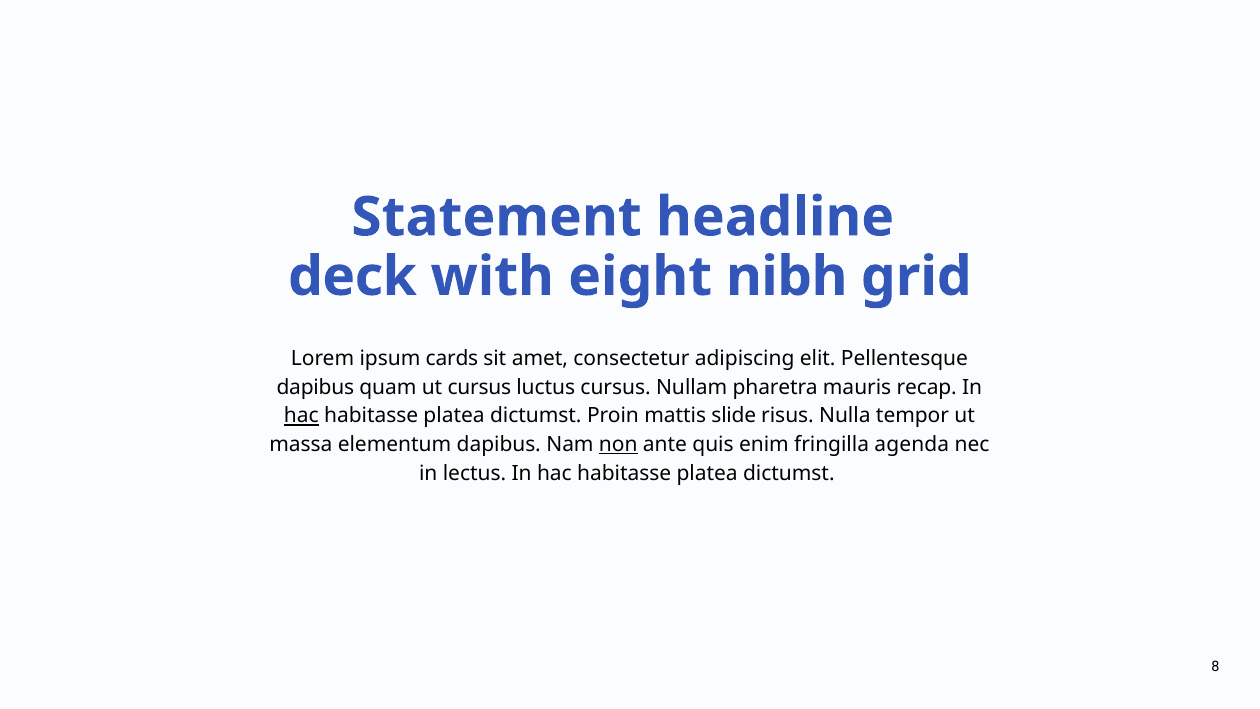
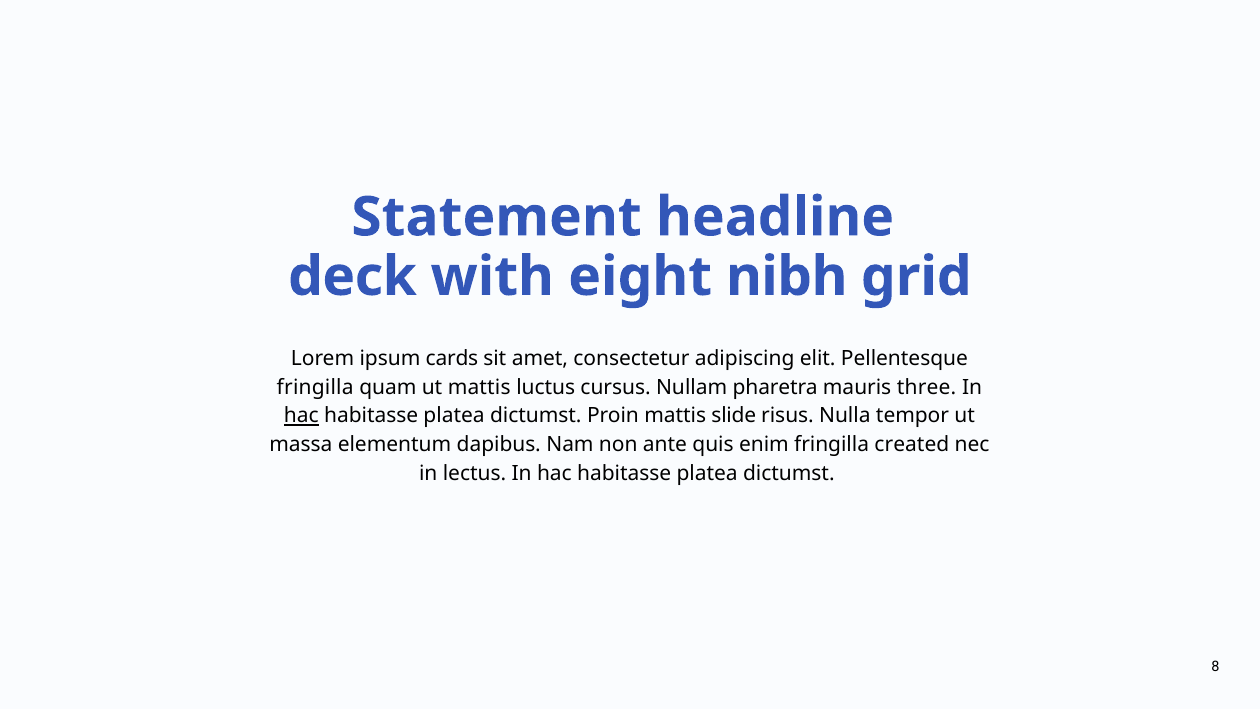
dapibus at (315, 387): dapibus -> fringilla
ut cursus: cursus -> mattis
recap: recap -> three
non underline: present -> none
agenda: agenda -> created
